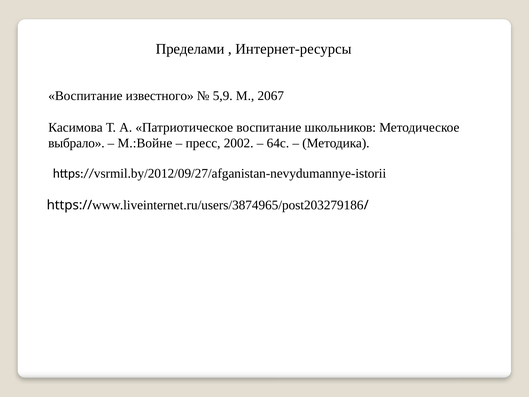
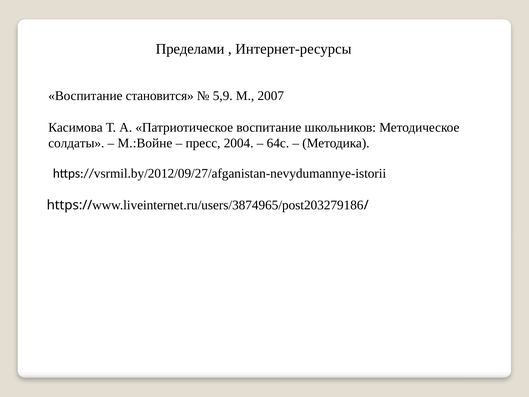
известного: известного -> становится
2067: 2067 -> 2007
выбрало: выбрало -> солдаты
2002: 2002 -> 2004
